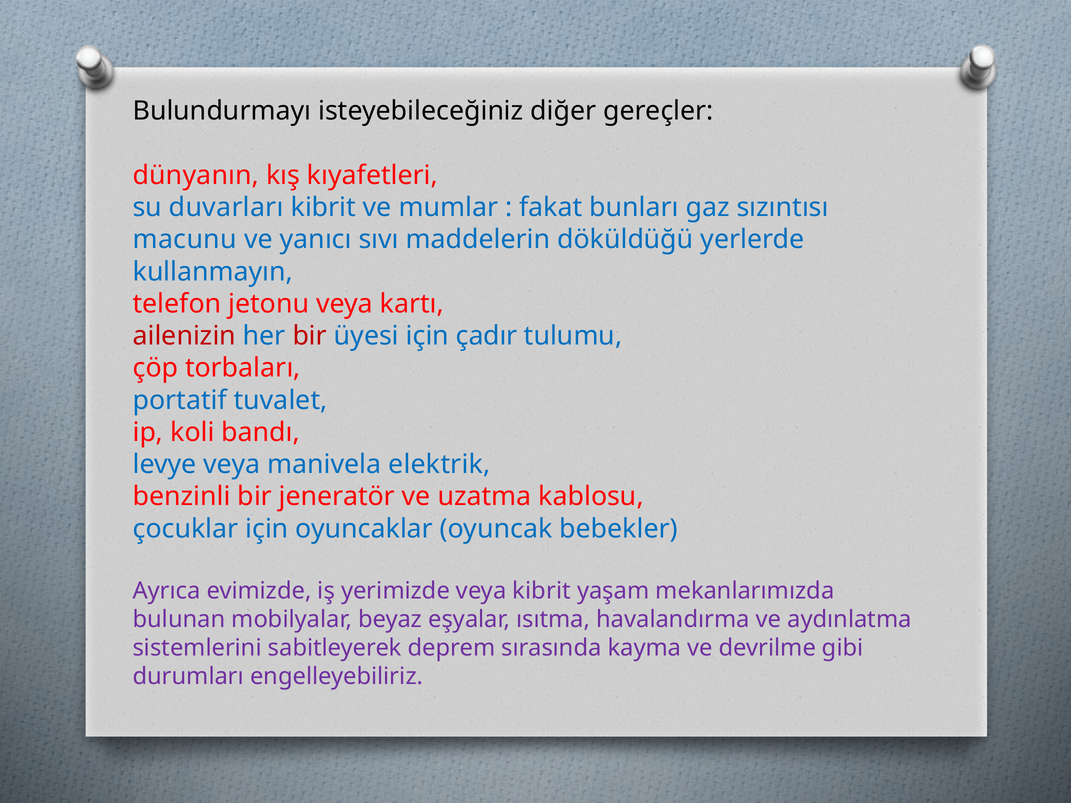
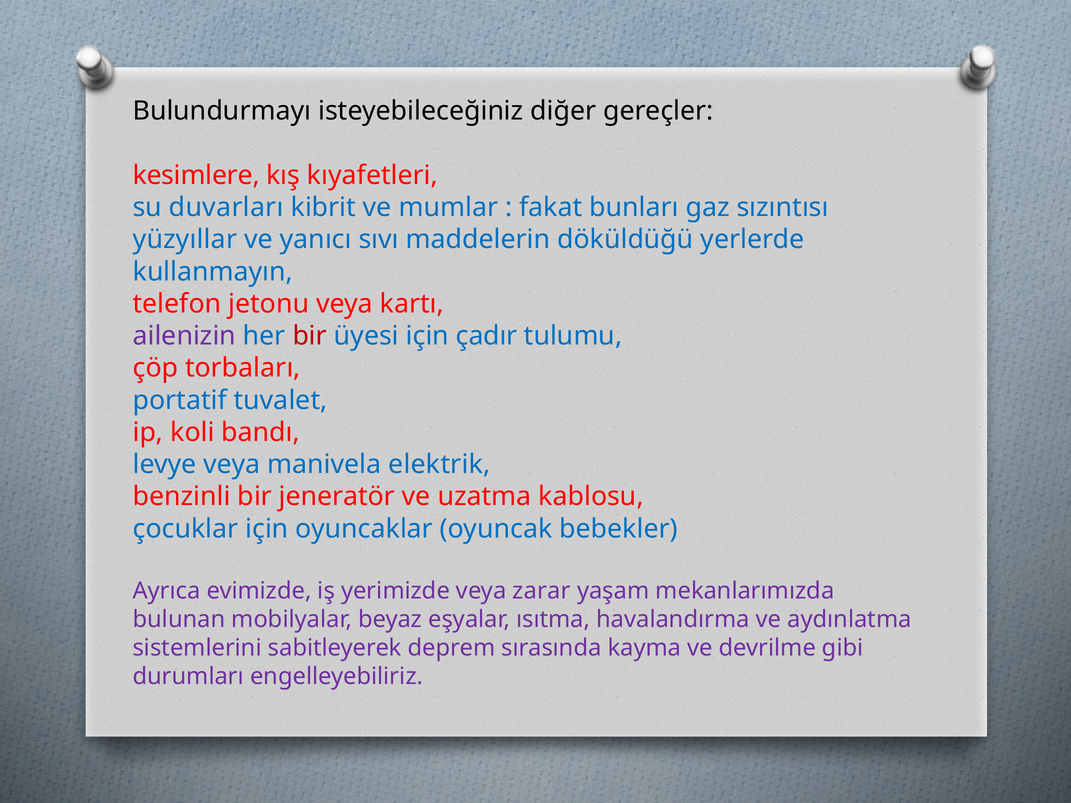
dünyanın: dünyanın -> kesimlere
macunu: macunu -> yüzyıllar
ailenizin colour: red -> purple
veya kibrit: kibrit -> zarar
